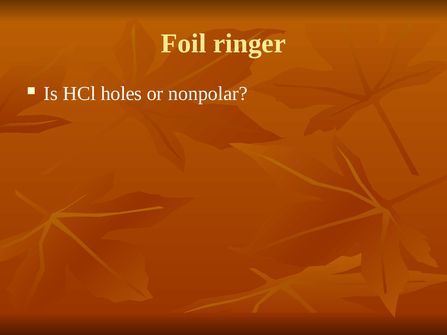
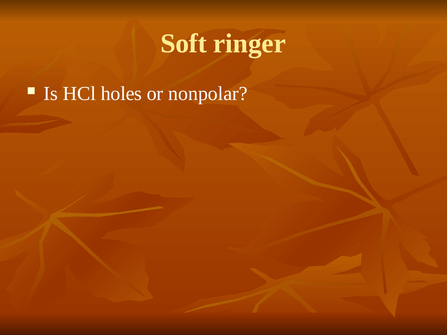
Foil: Foil -> Soft
